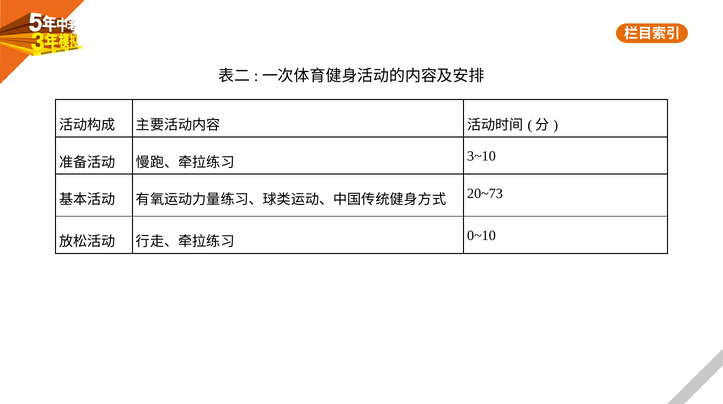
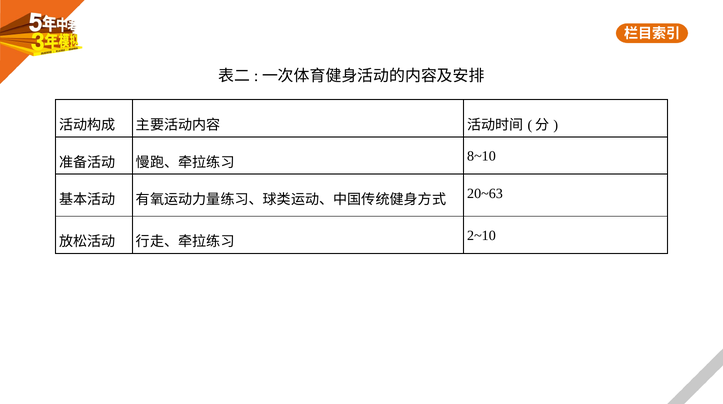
3~10: 3~10 -> 8~10
20~73: 20~73 -> 20~63
0~10: 0~10 -> 2~10
